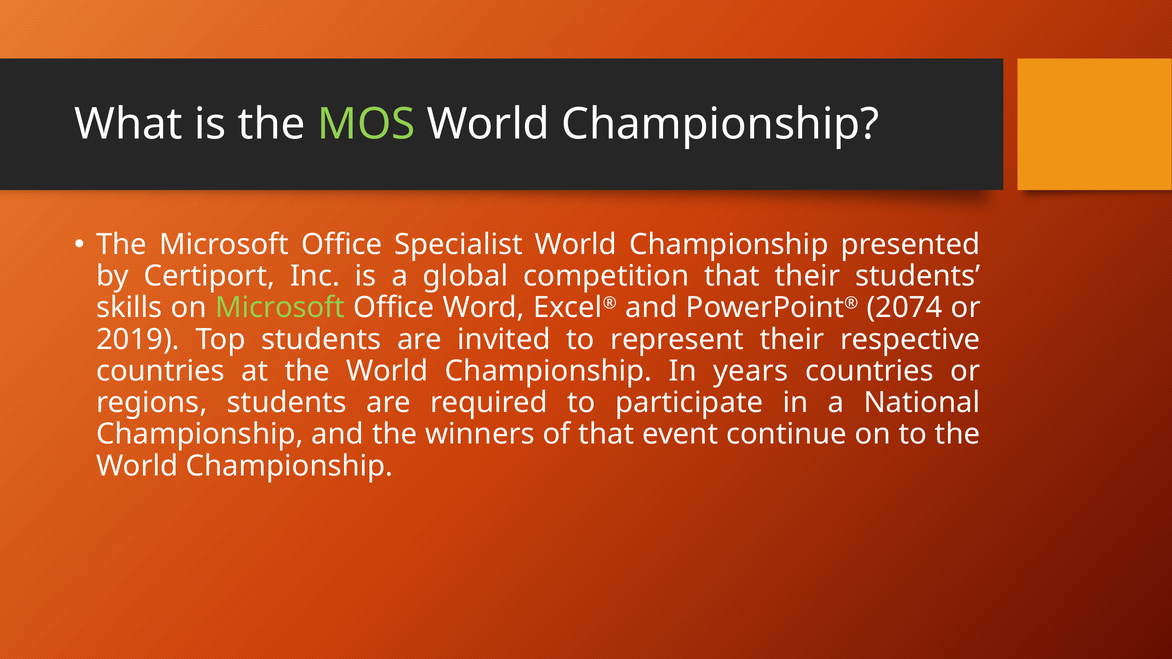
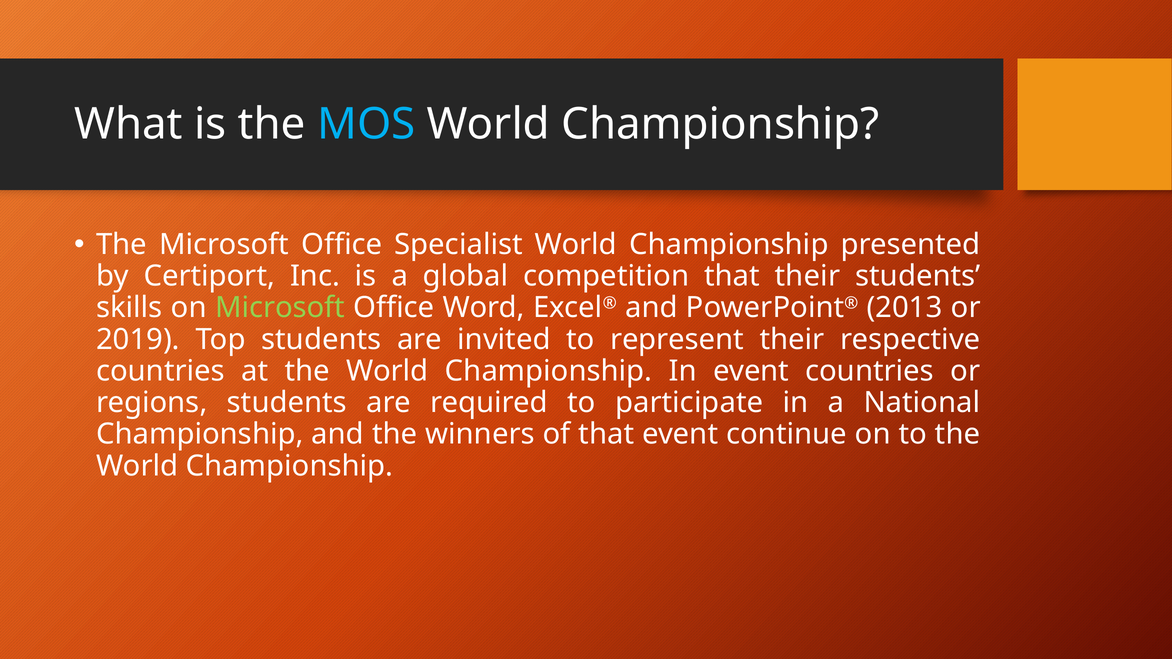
MOS colour: light green -> light blue
2074: 2074 -> 2013
In years: years -> event
